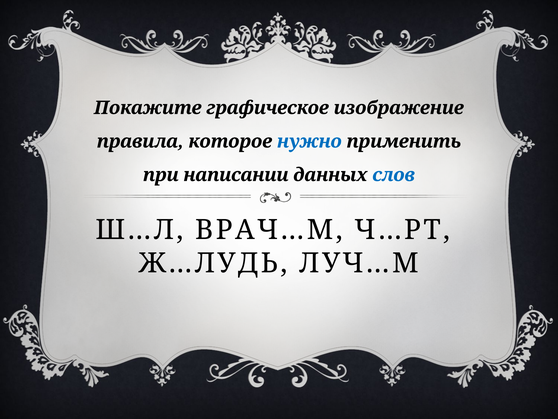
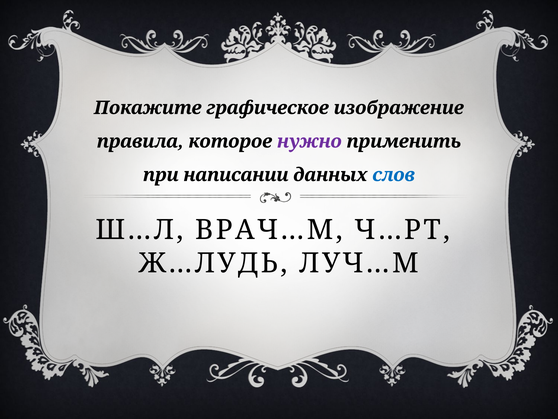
нужно colour: blue -> purple
